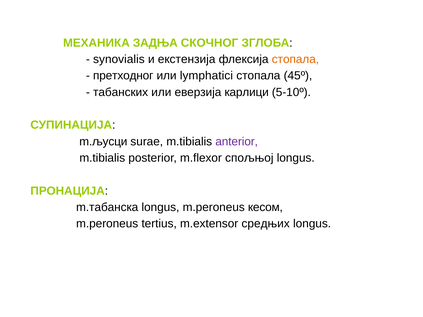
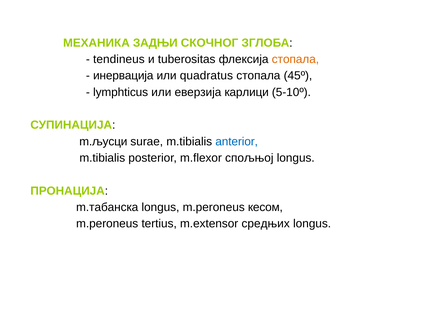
ЗАДЊА: ЗАДЊА -> ЗАДЊИ
synovialis: synovialis -> tendineus
екстензија: екстензија -> tuberositas
претходног: претходног -> инервација
lymphatici: lymphatici -> quadratus
табанских: табанских -> lymphticus
anterior colour: purple -> blue
